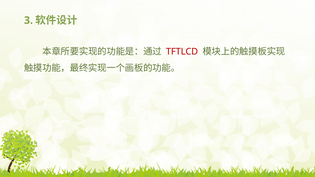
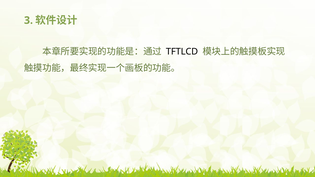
TFTLCD colour: red -> black
